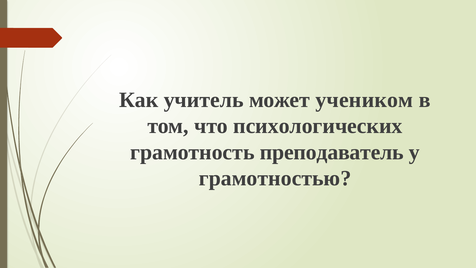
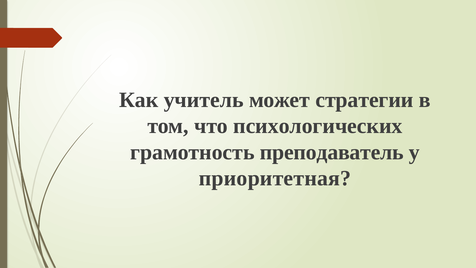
учеником: учеником -> стратегии
грамотностью: грамотностью -> приоритетная
